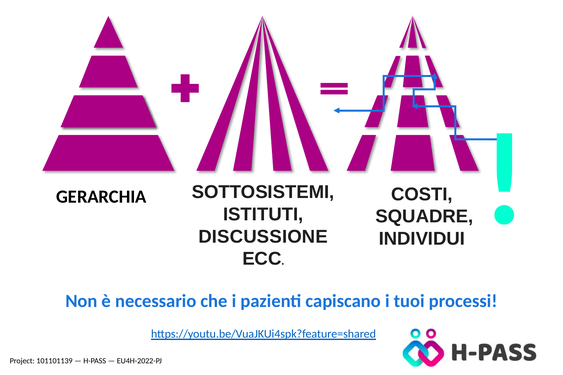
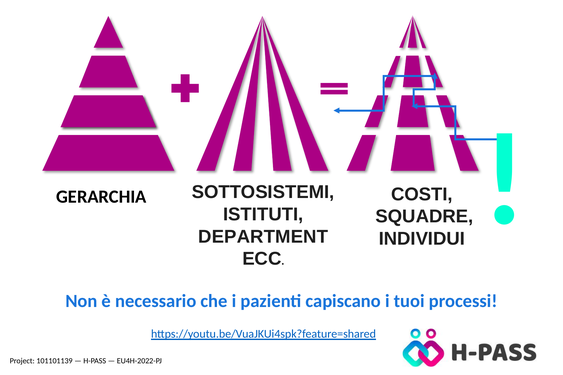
DISCUSSIONE: DISCUSSIONE -> DEPARTMENT
